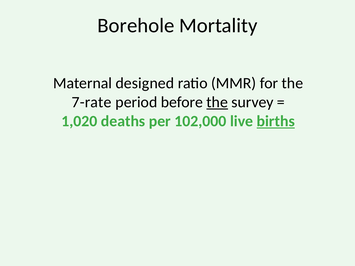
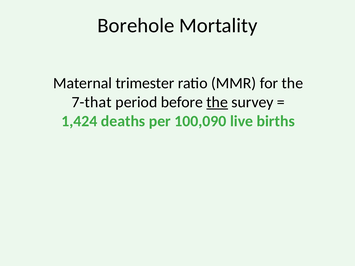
designed: designed -> trimester
7-rate: 7-rate -> 7-that
1,020: 1,020 -> 1,424
102,000: 102,000 -> 100,090
births underline: present -> none
